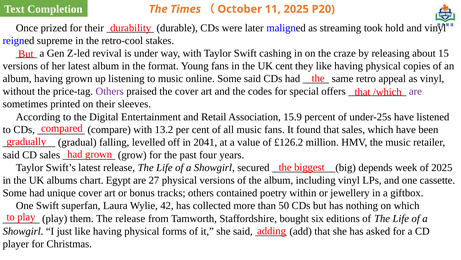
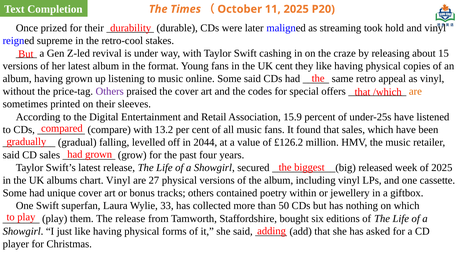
are at (415, 91) colour: purple -> orange
2041: 2041 -> 2044
depends: depends -> released
chart Egypt: Egypt -> Vinyl
42: 42 -> 33
